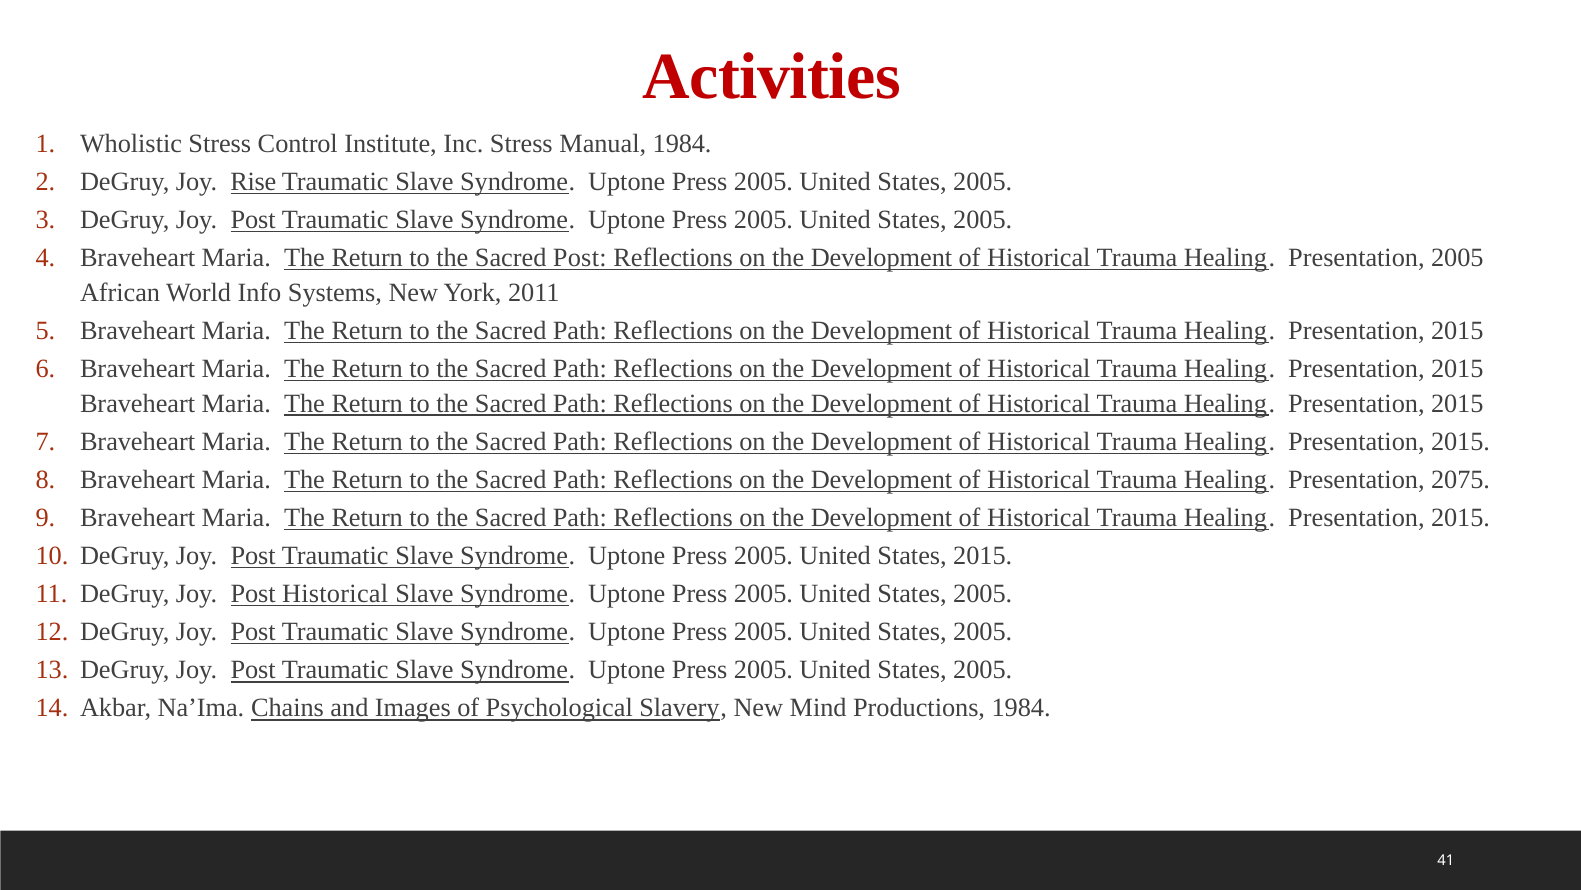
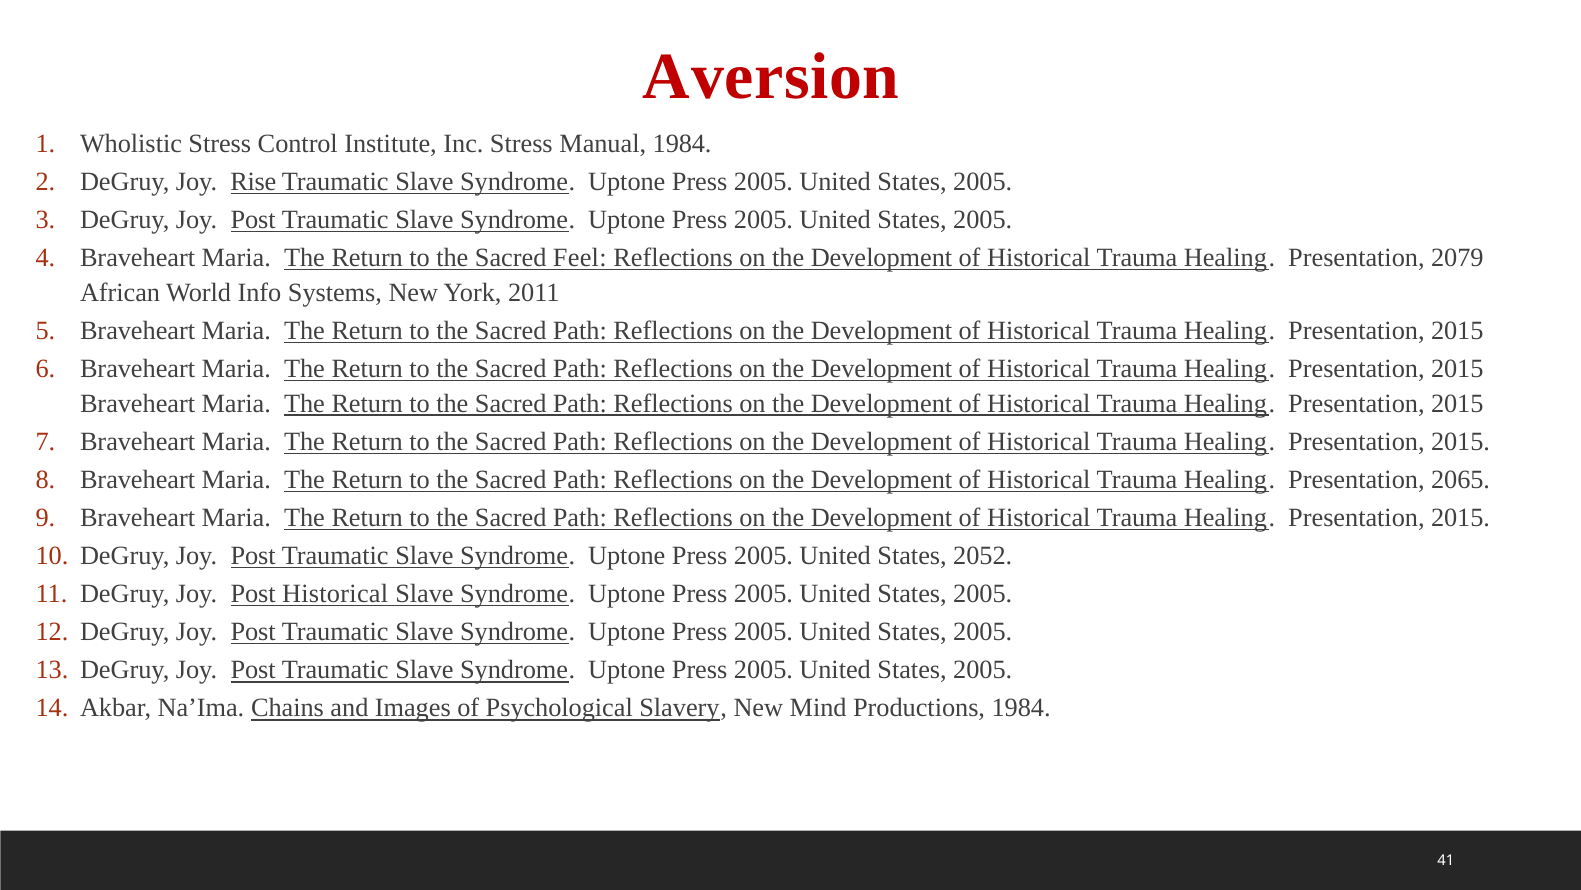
Activities: Activities -> Aversion
Sacred Post: Post -> Feel
Presentation 2005: 2005 -> 2079
2075: 2075 -> 2065
States 2015: 2015 -> 2052
